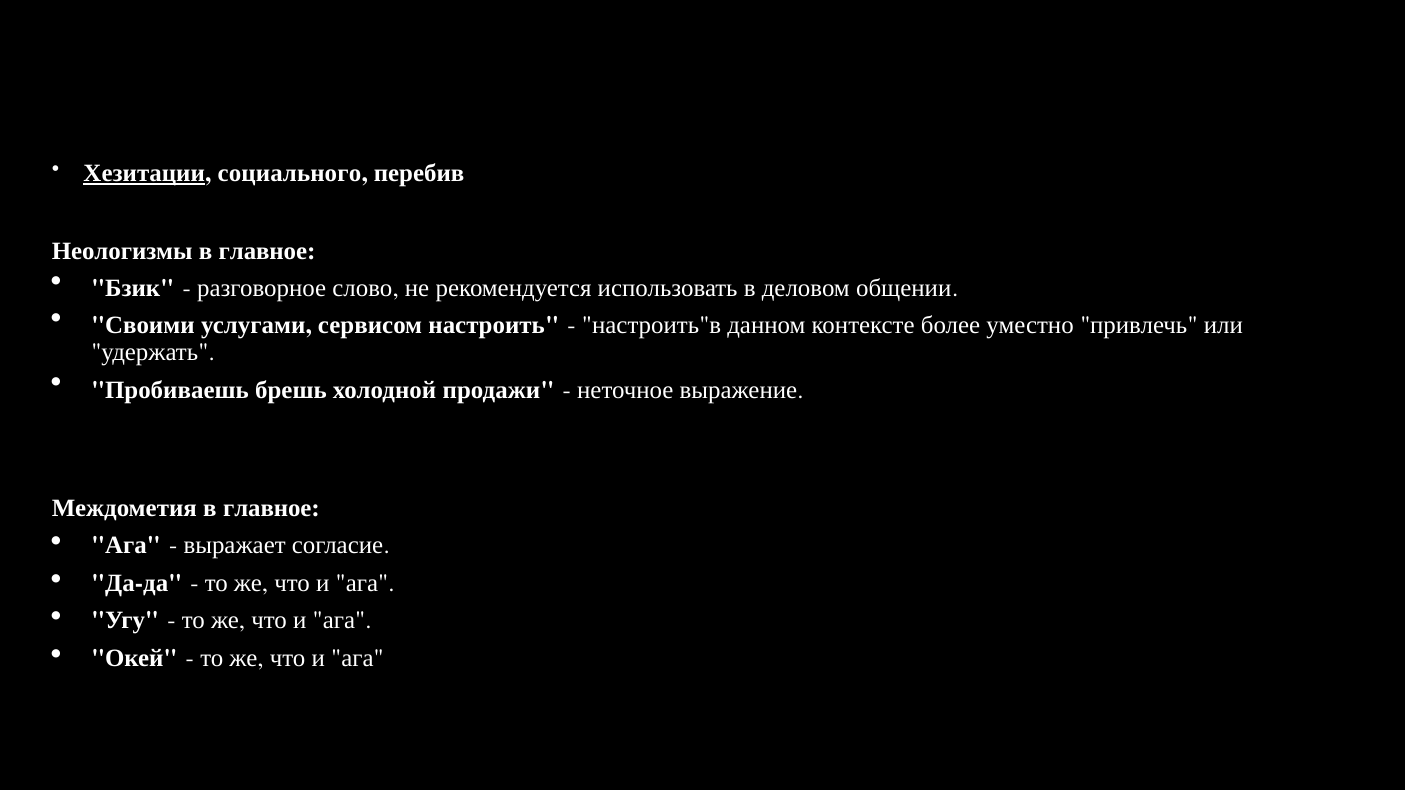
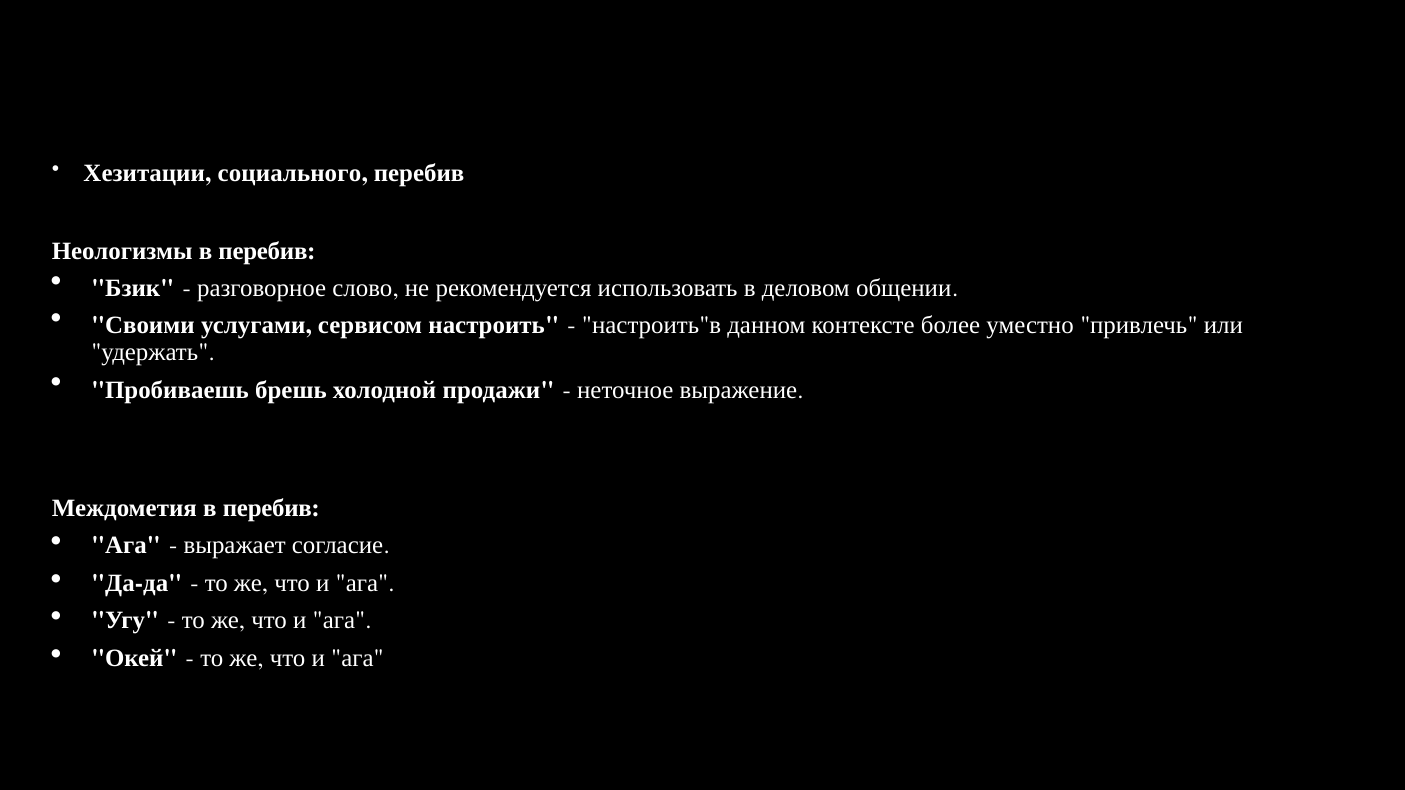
Хезитации underline: present -> none
главное at (263, 251): главное -> перебив
главное at (267, 509): главное -> перебив
